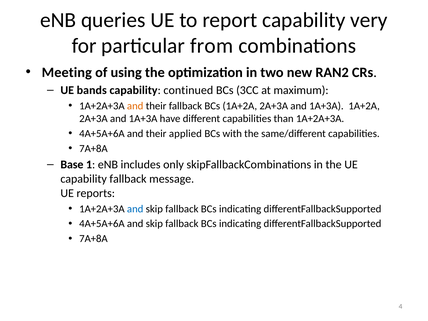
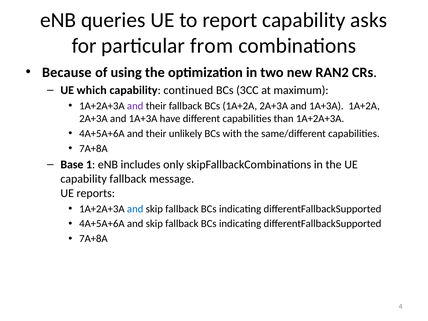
very: very -> asks
Meeting: Meeting -> Because
bands: bands -> which
and at (135, 106) colour: orange -> purple
applied: applied -> unlikely
